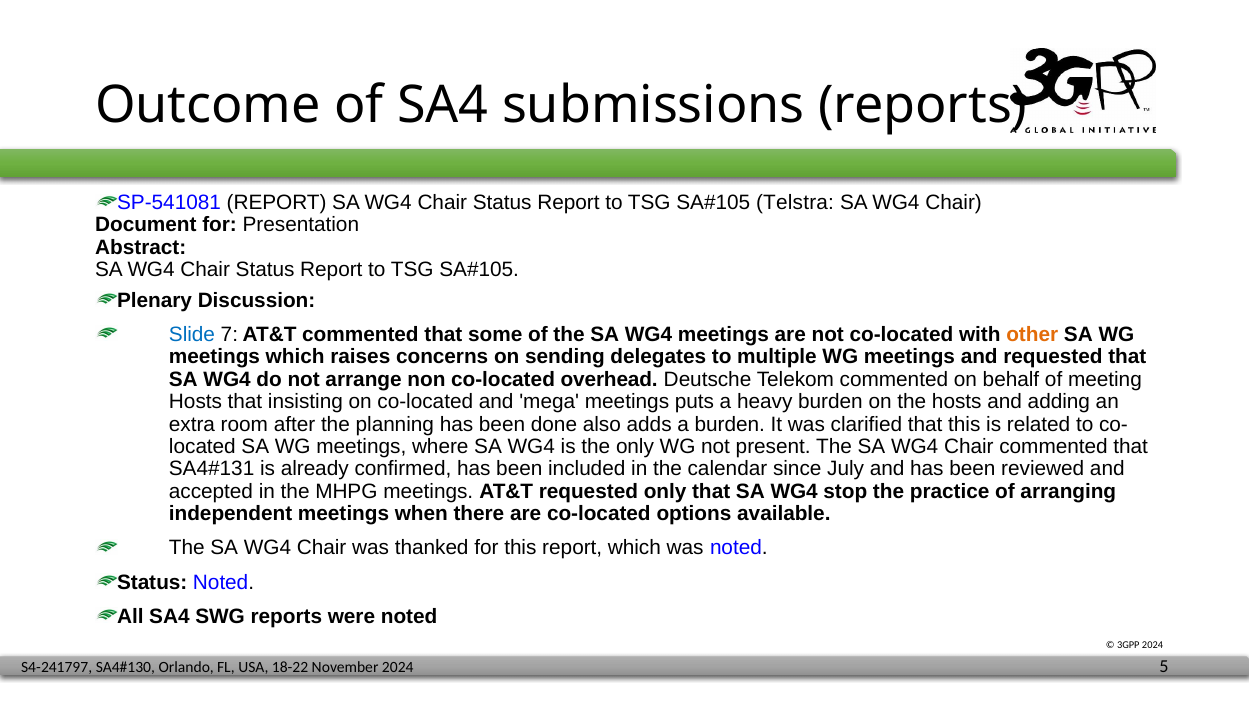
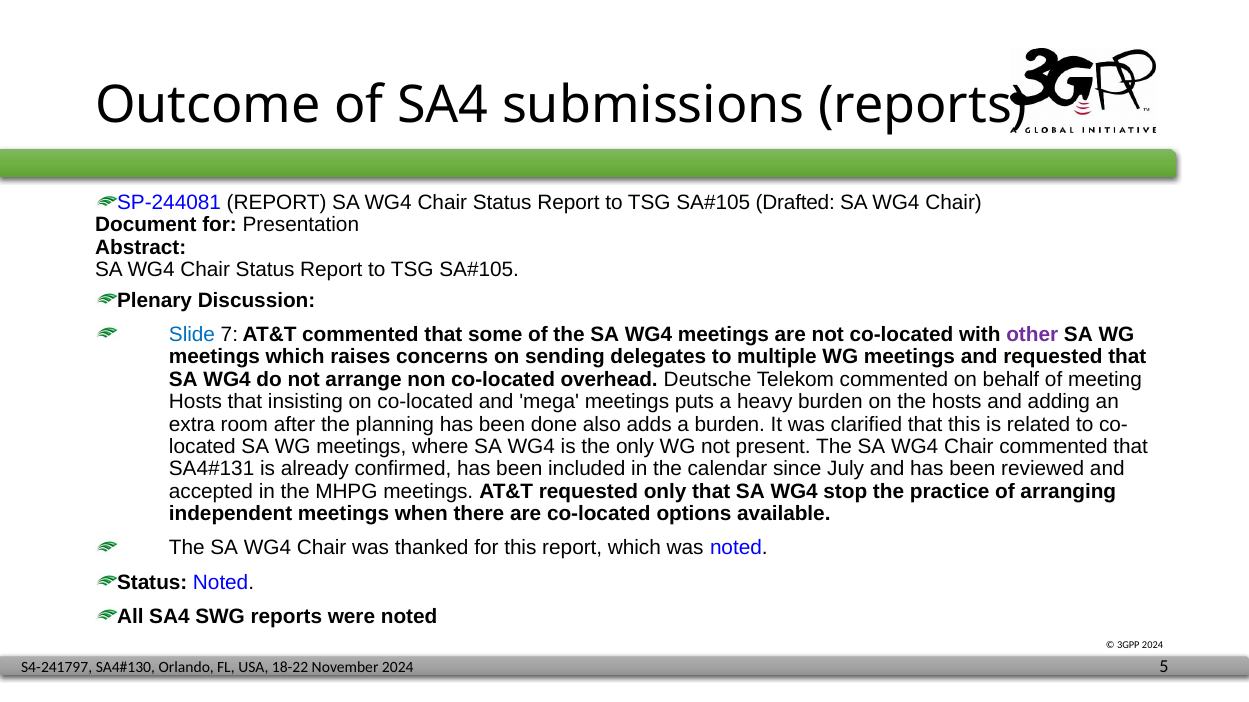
SP-541081: SP-541081 -> SP-244081
Telstra: Telstra -> Drafted
other colour: orange -> purple
